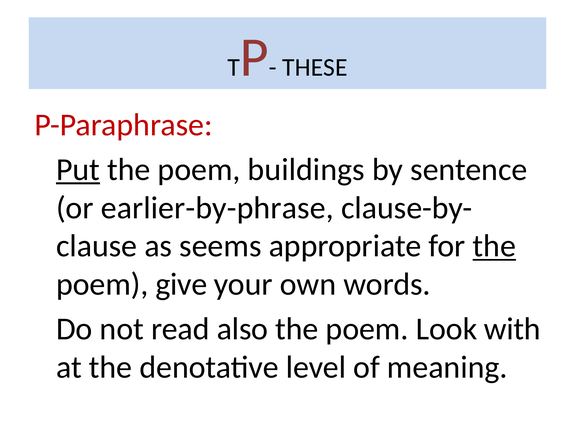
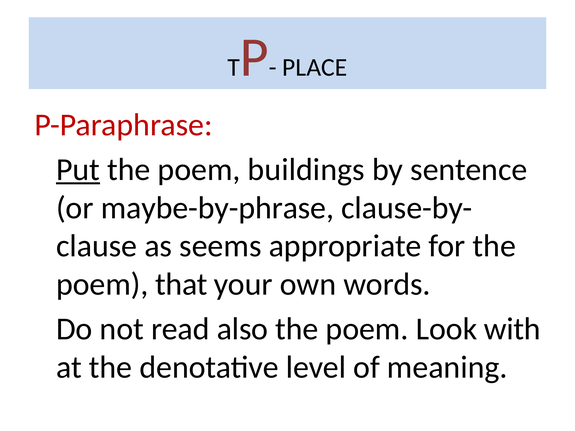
THESE: THESE -> PLACE
earlier-by-phrase: earlier-by-phrase -> maybe-by-phrase
the at (494, 246) underline: present -> none
give: give -> that
